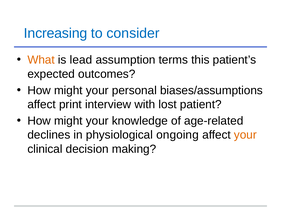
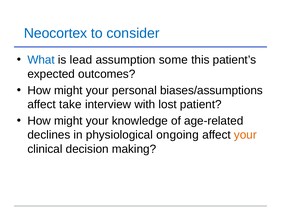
Increasing: Increasing -> Neocortex
What colour: orange -> blue
terms: terms -> some
print: print -> take
